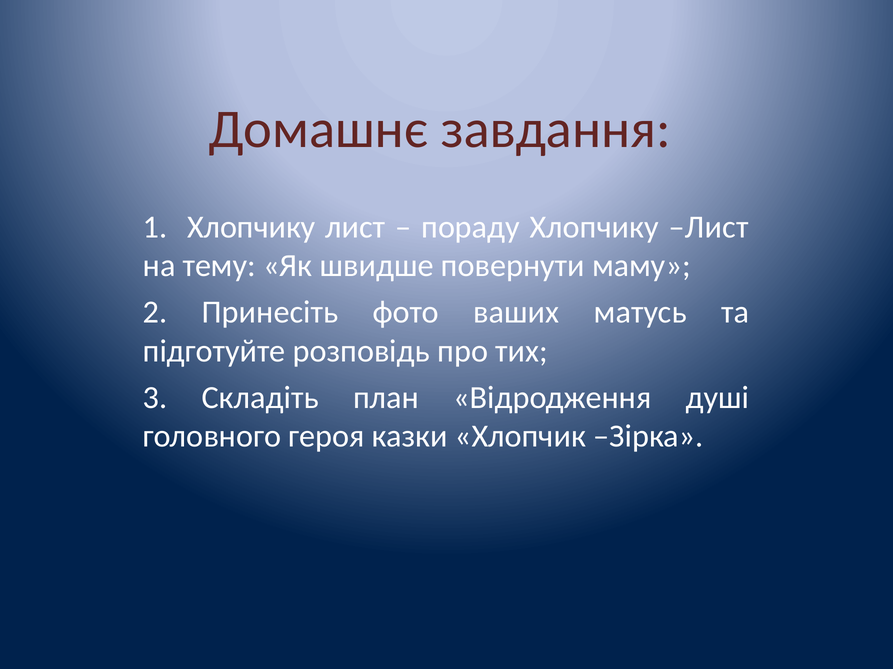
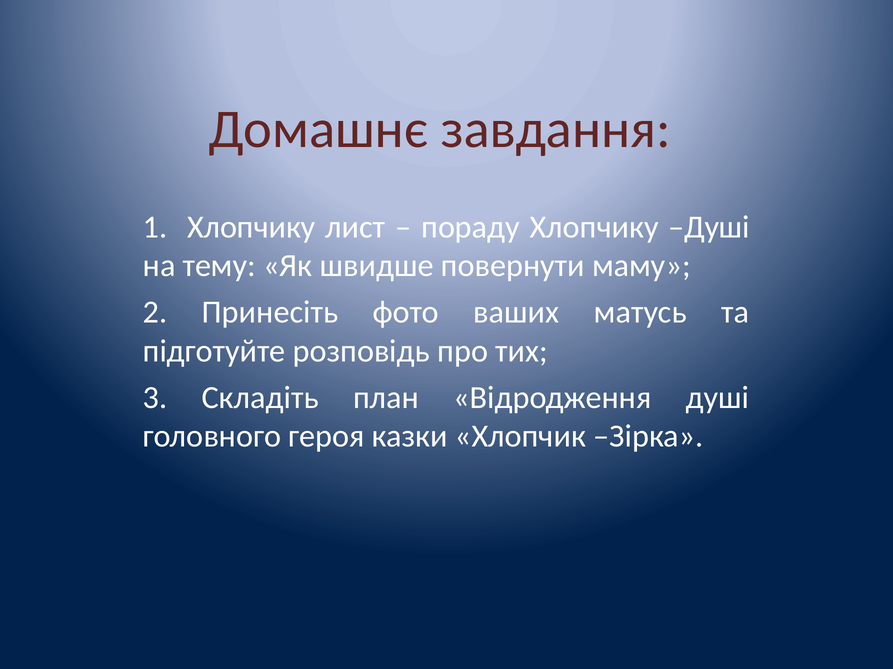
пораду Хлопчику Лист: Лист -> Душі
